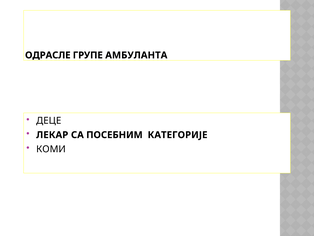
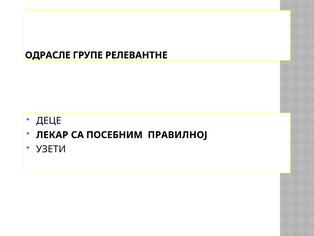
АМБУЛАНТА: АМБУЛАНТА -> РЕЛЕВАНТНЕ
КАТЕГОРИЈЕ: КАТЕГОРИЈЕ -> ПРАВИЛНОЈ
КОМИ: КОМИ -> УЗЕТИ
